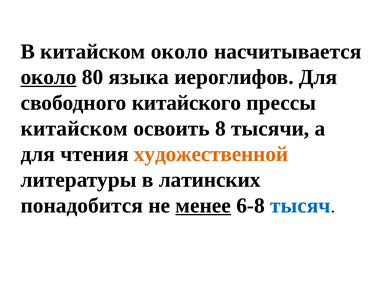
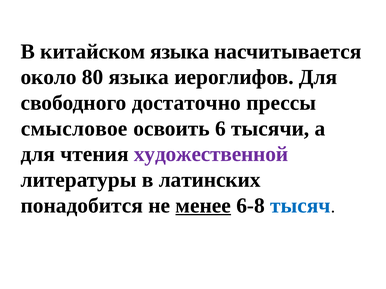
китайском около: около -> языка
около at (49, 77) underline: present -> none
китайского: китайского -> достаточно
китайском at (74, 129): китайском -> смысловое
8: 8 -> 6
художественной colour: orange -> purple
